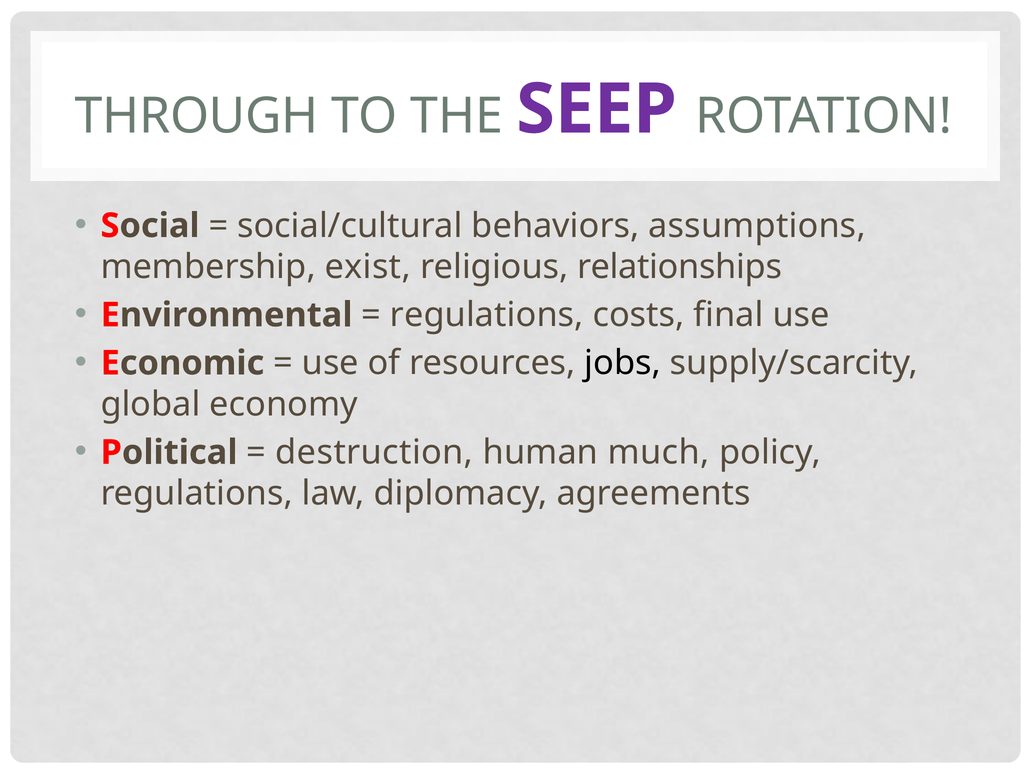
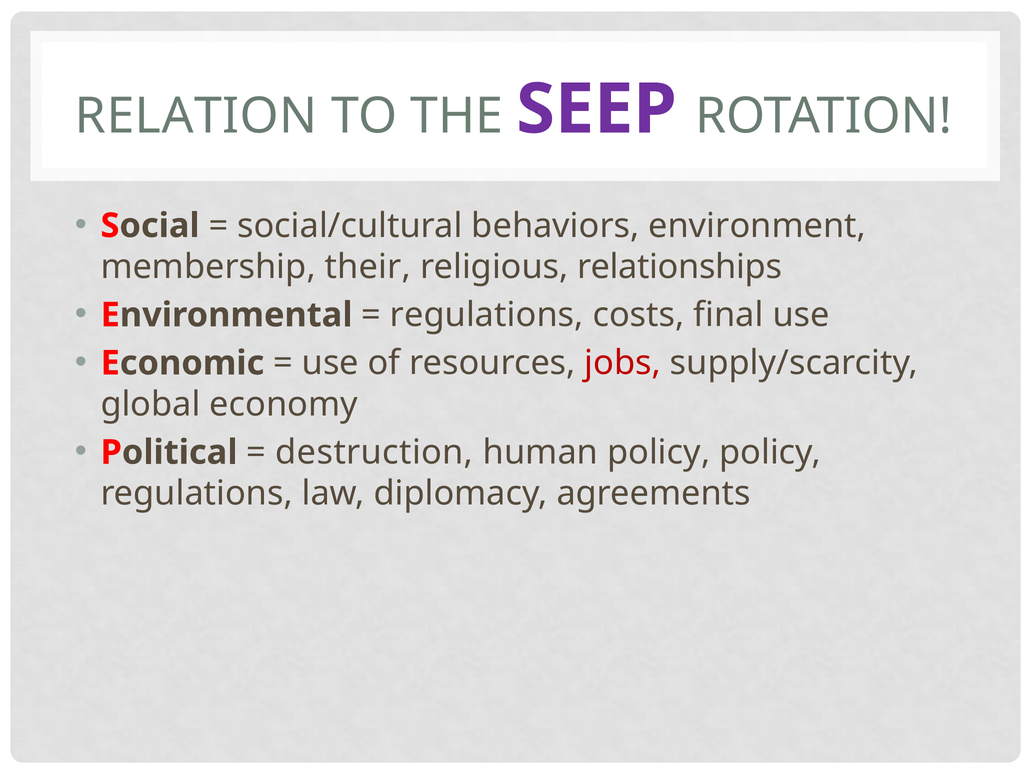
THROUGH: THROUGH -> RELATION
assumptions: assumptions -> environment
exist: exist -> their
jobs colour: black -> red
human much: much -> policy
